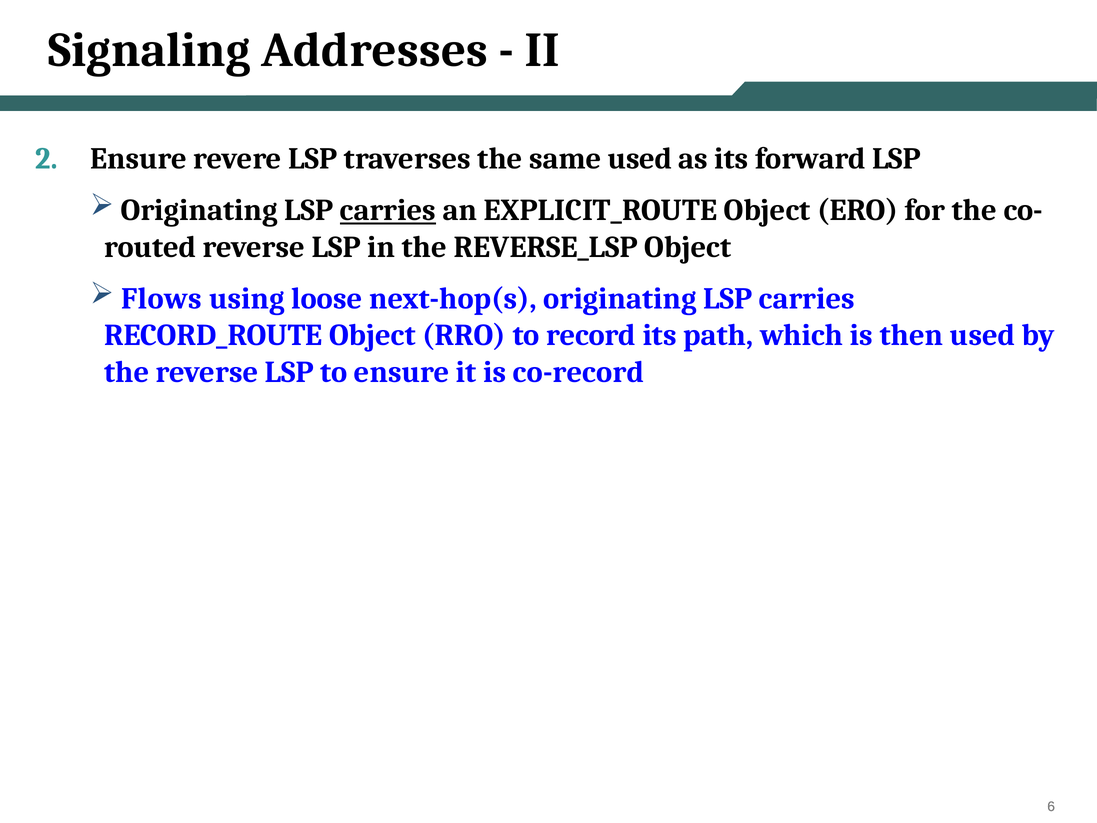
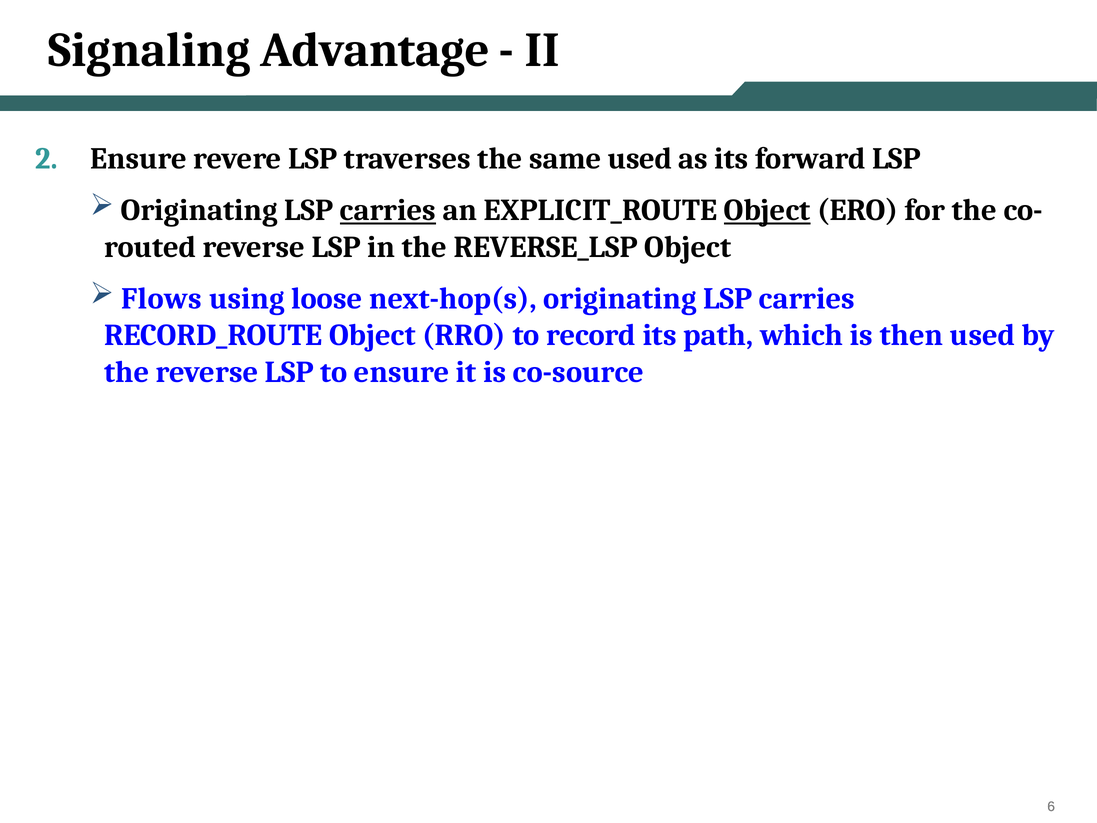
Addresses: Addresses -> Advantage
Object at (767, 210) underline: none -> present
co-record: co-record -> co-source
